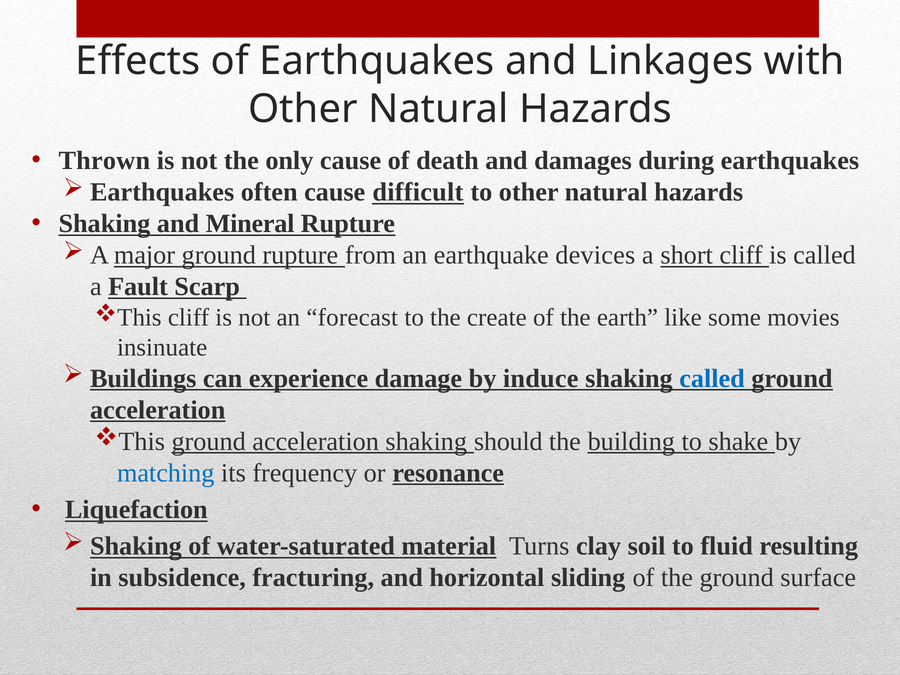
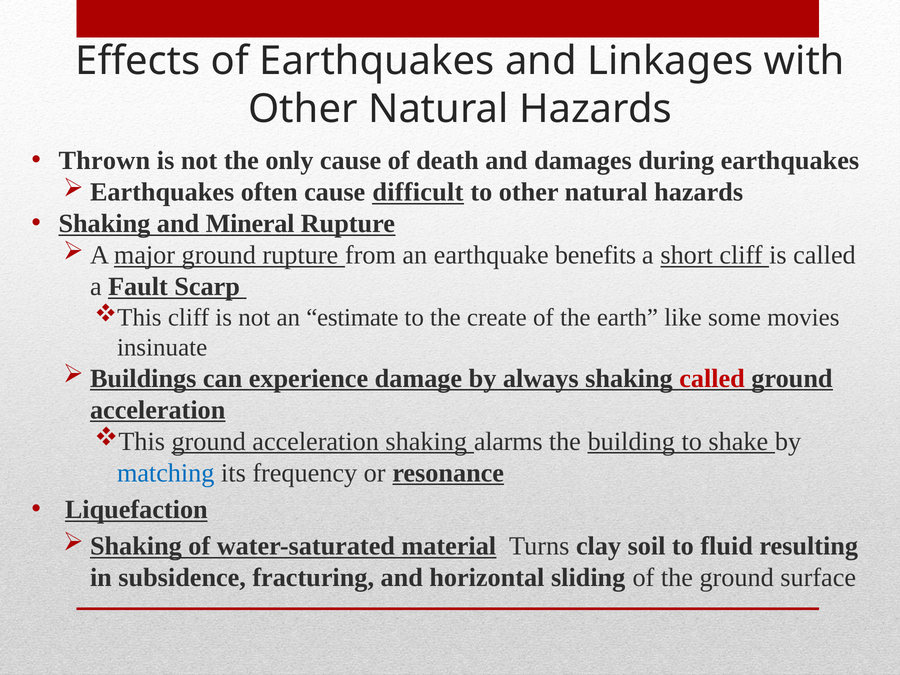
devices: devices -> benefits
forecast: forecast -> estimate
induce: induce -> always
called at (712, 378) colour: blue -> red
should: should -> alarms
